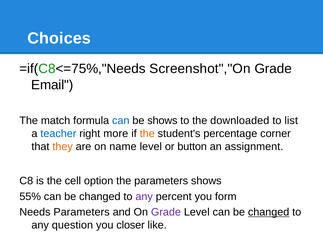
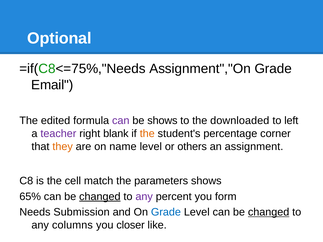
Choices: Choices -> Optional
Screenshot","On: Screenshot","On -> Assignment","On
match: match -> edited
can at (121, 121) colour: blue -> purple
list: list -> left
teacher colour: blue -> purple
more: more -> blank
button: button -> others
option: option -> match
55%: 55% -> 65%
changed at (100, 197) underline: none -> present
Needs Parameters: Parameters -> Submission
Grade at (166, 212) colour: purple -> blue
question: question -> columns
